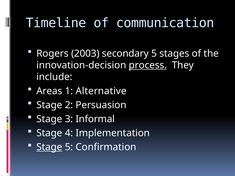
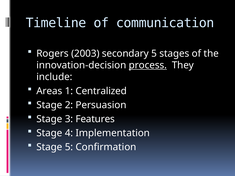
Alternative: Alternative -> Centralized
Informal: Informal -> Features
Stage at (49, 147) underline: present -> none
